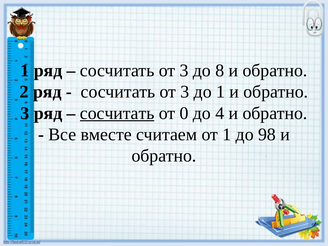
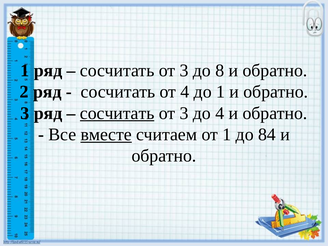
3 at (185, 92): 3 -> 4
0 at (184, 113): 0 -> 3
вместе underline: none -> present
98: 98 -> 84
